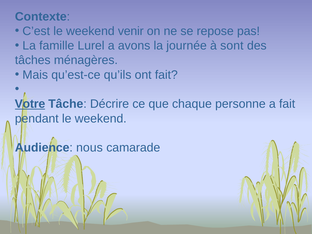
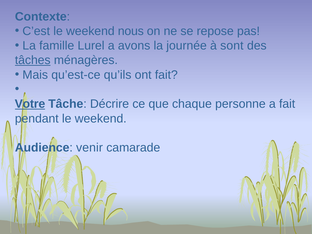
venir: venir -> nous
tâches underline: none -> present
nous: nous -> venir
